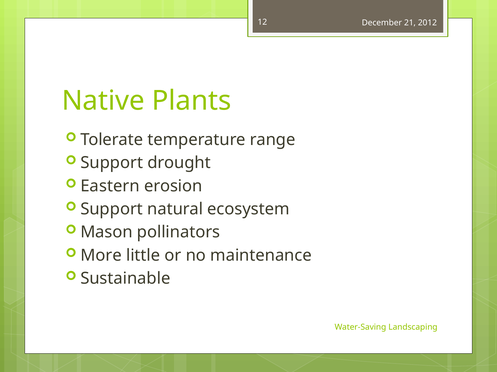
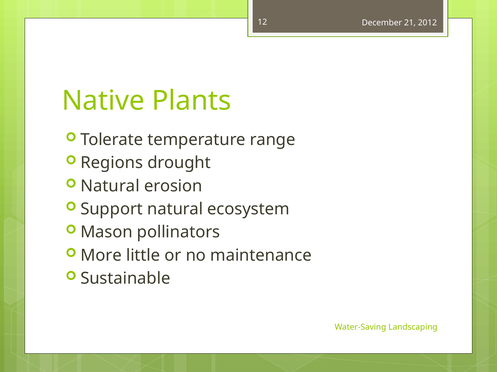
Support at (112, 163): Support -> Regions
Eastern at (110, 186): Eastern -> Natural
